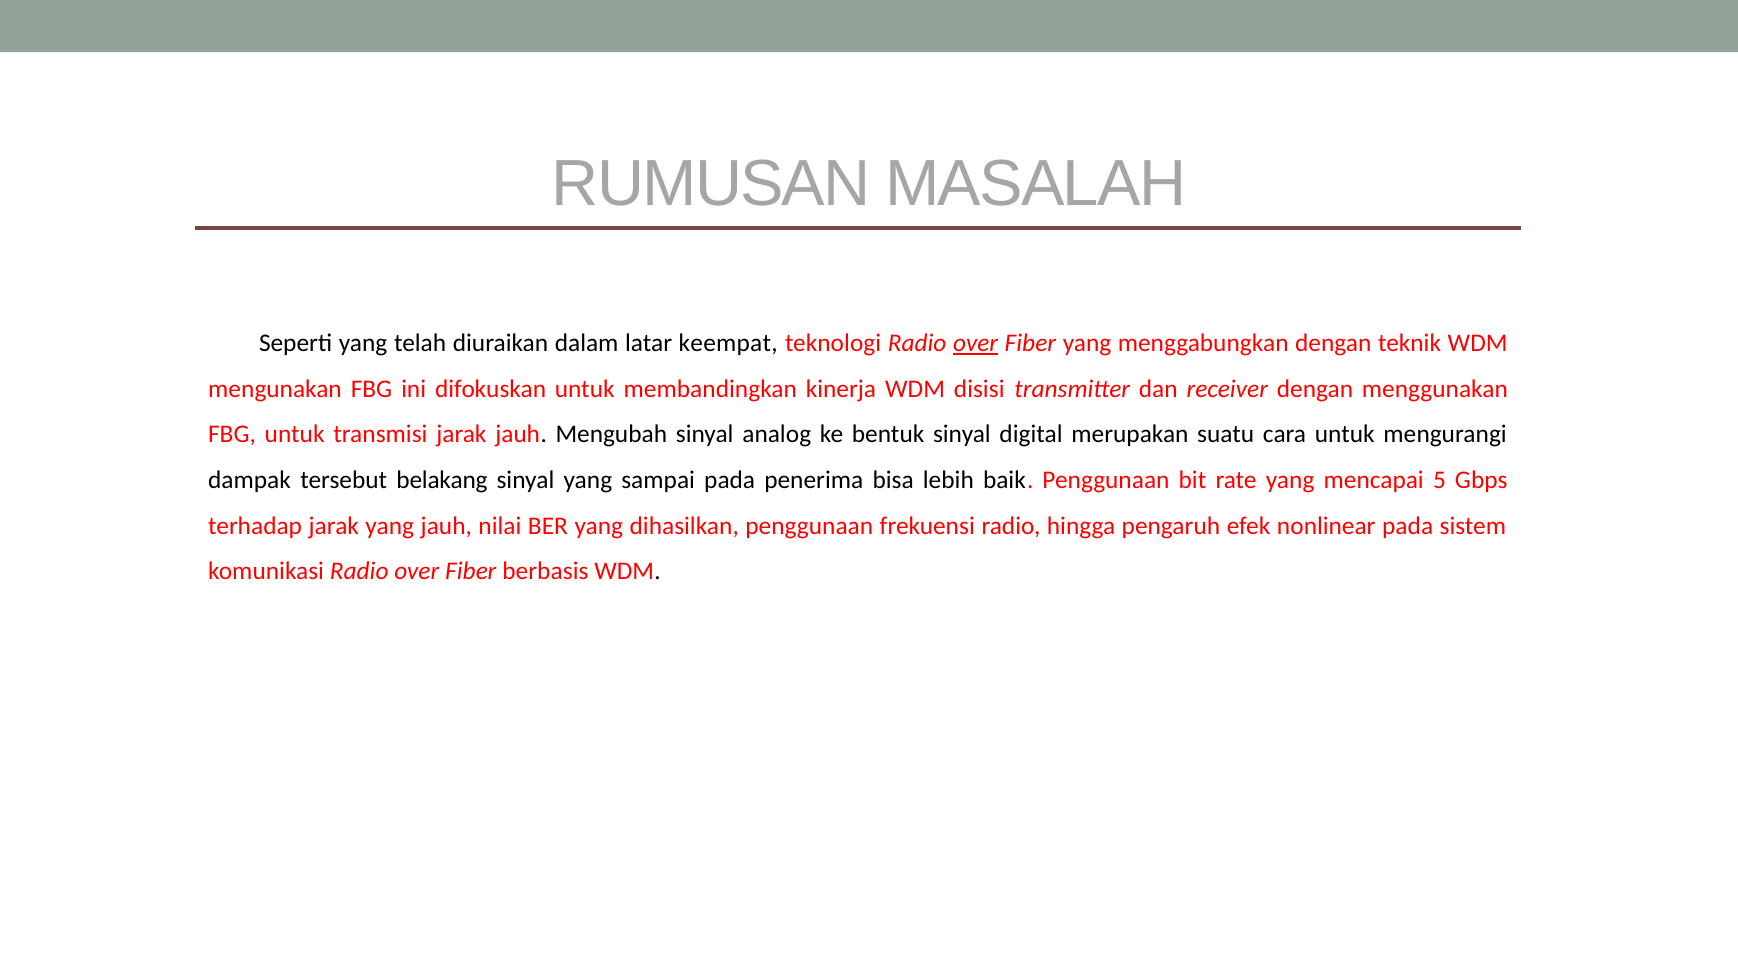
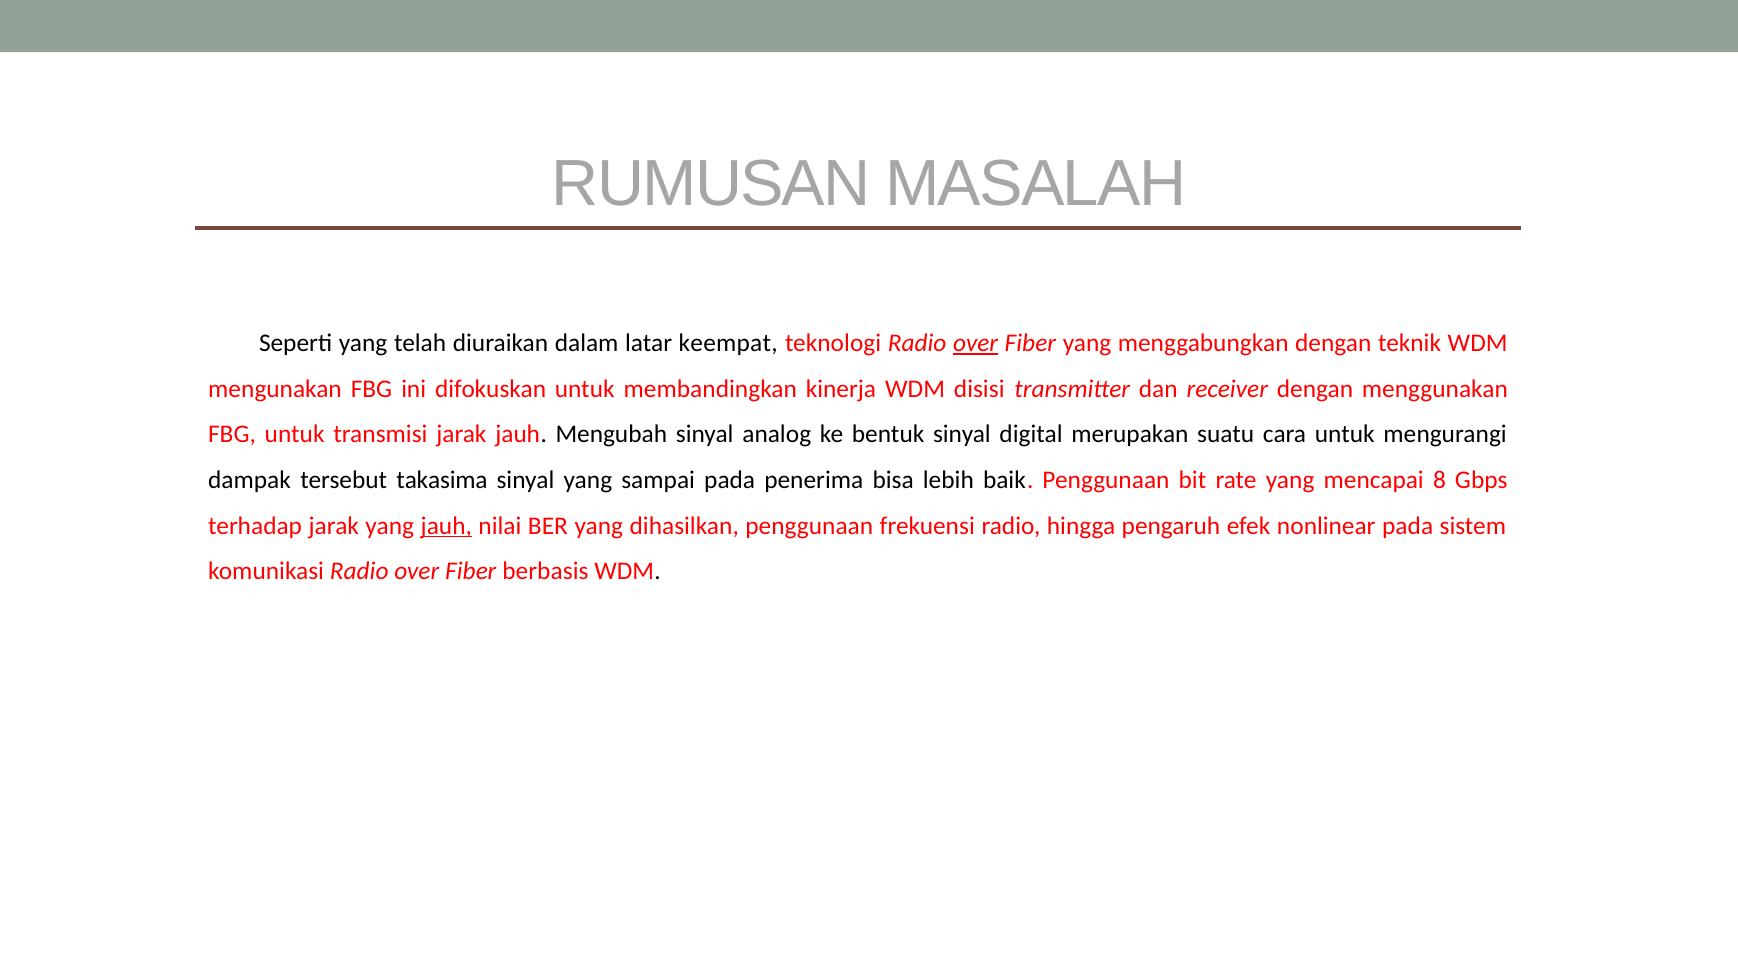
belakang: belakang -> takasima
5: 5 -> 8
jauh at (446, 526) underline: none -> present
